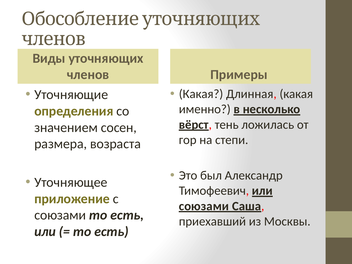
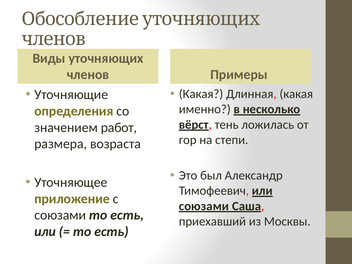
сосен: сосен -> работ
